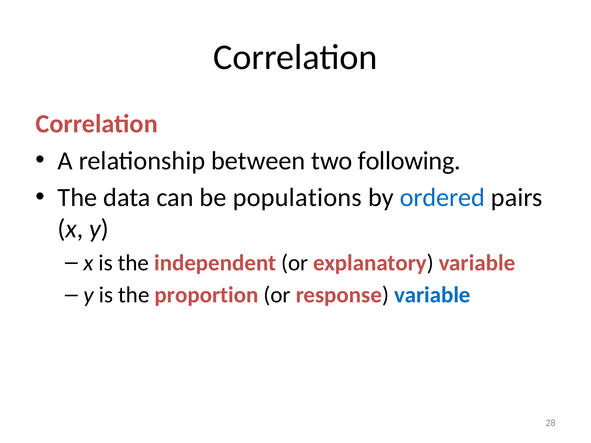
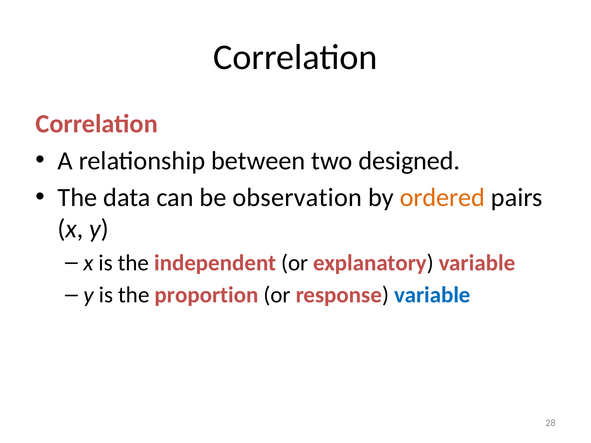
following: following -> designed
populations: populations -> observation
ordered colour: blue -> orange
